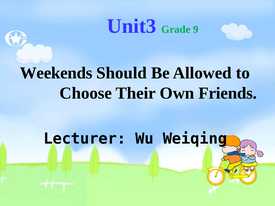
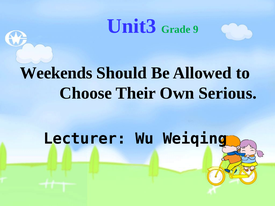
Friends: Friends -> Serious
